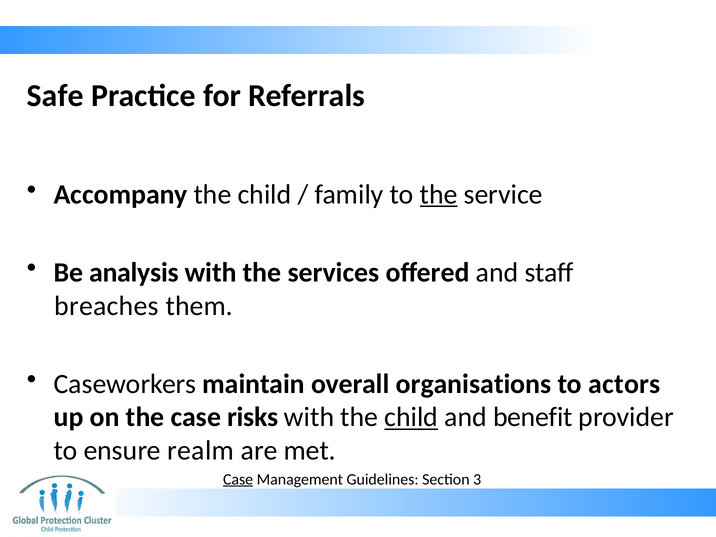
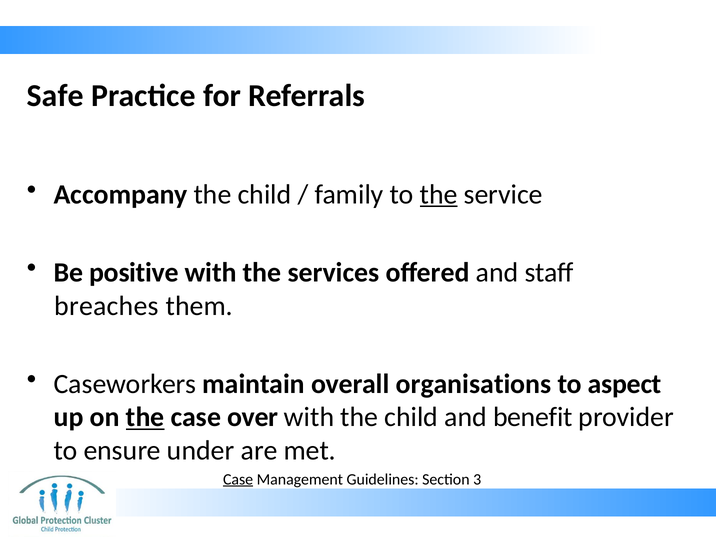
analysis: analysis -> positive
actors: actors -> aspect
the at (145, 417) underline: none -> present
risks: risks -> over
child at (411, 417) underline: present -> none
realm: realm -> under
